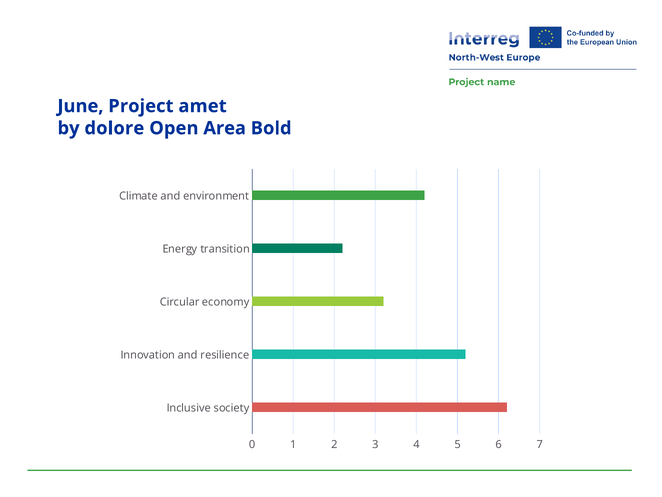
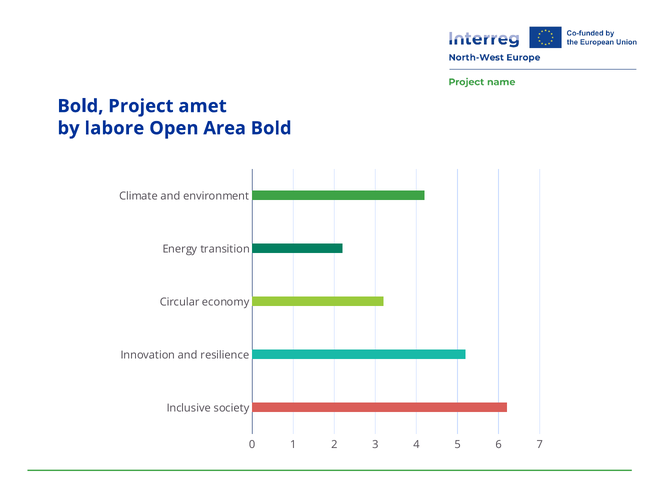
June at (80, 106): June -> Bold
dolore: dolore -> labore
